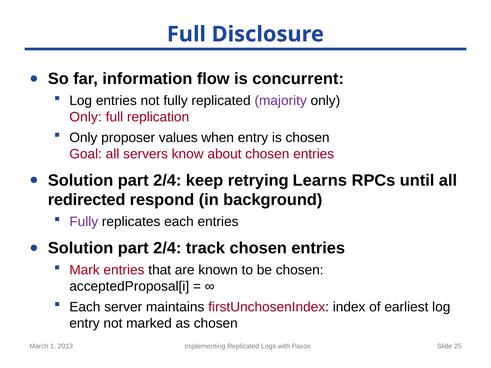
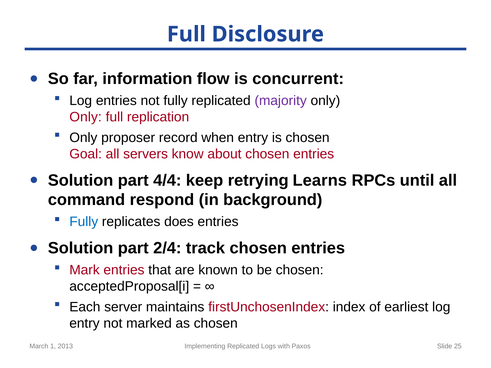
values: values -> record
2/4 at (167, 180): 2/4 -> 4/4
redirected: redirected -> command
Fully at (84, 222) colour: purple -> blue
replicates each: each -> does
